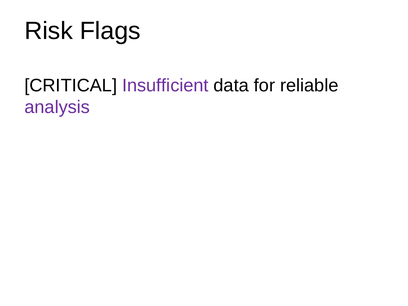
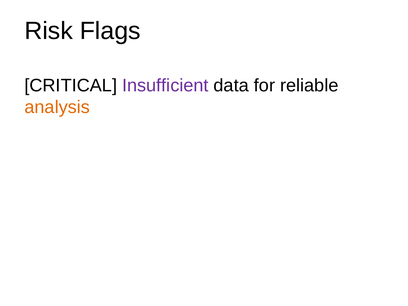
analysis colour: purple -> orange
